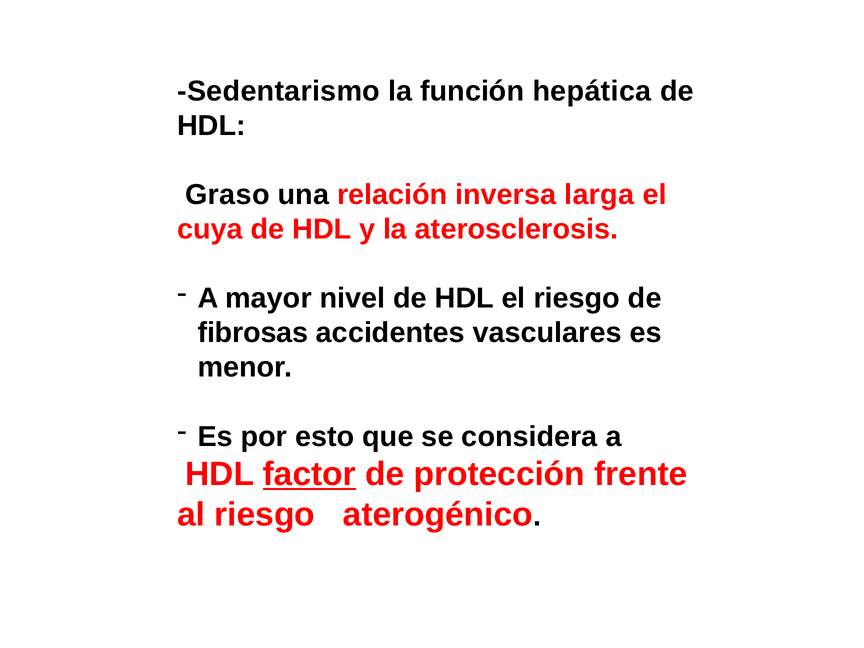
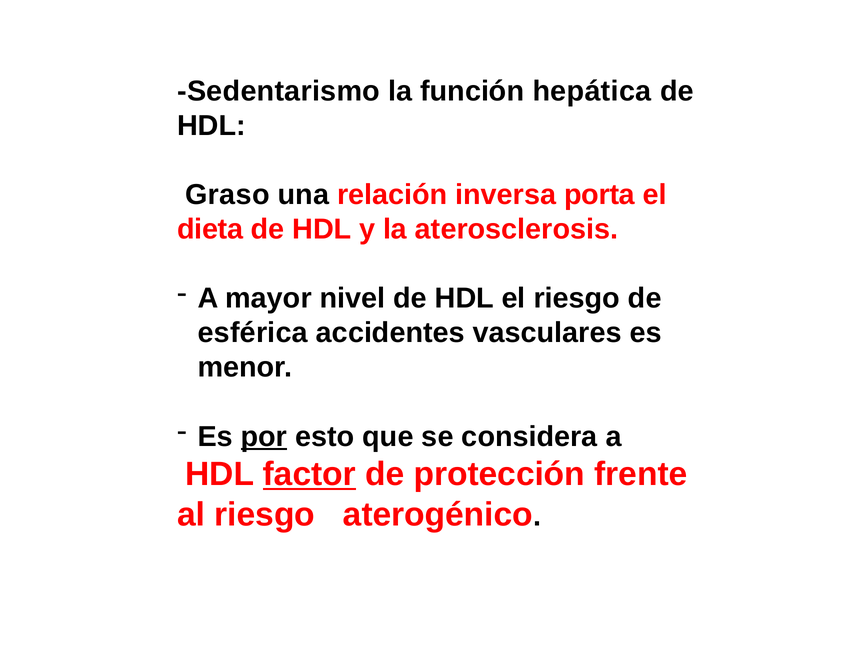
larga: larga -> porta
cuya: cuya -> dieta
fibrosas: fibrosas -> esférica
por underline: none -> present
